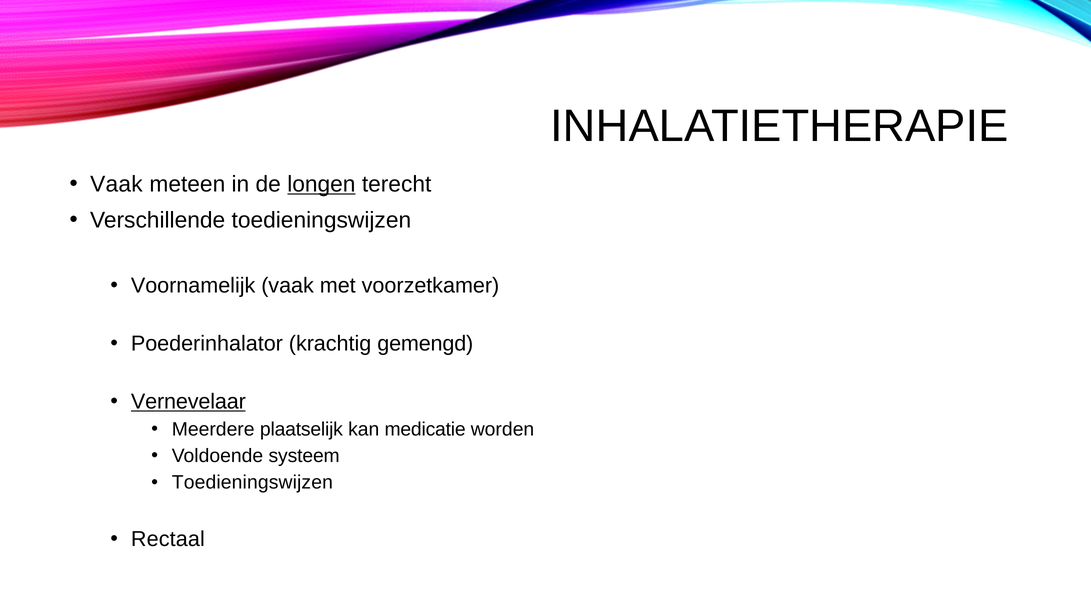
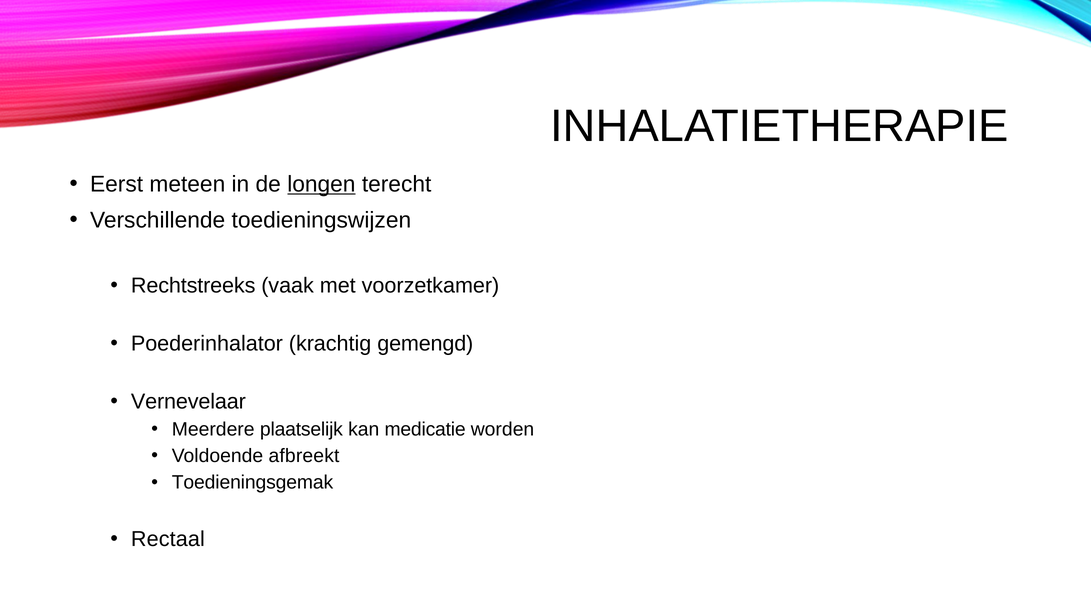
Vaak at (116, 184): Vaak -> Eerst
Voornamelijk: Voornamelijk -> Rechtstreeks
Vernevelaar underline: present -> none
systeem: systeem -> afbreekt
Toedieningswijzen at (252, 482): Toedieningswijzen -> Toedieningsgemak
